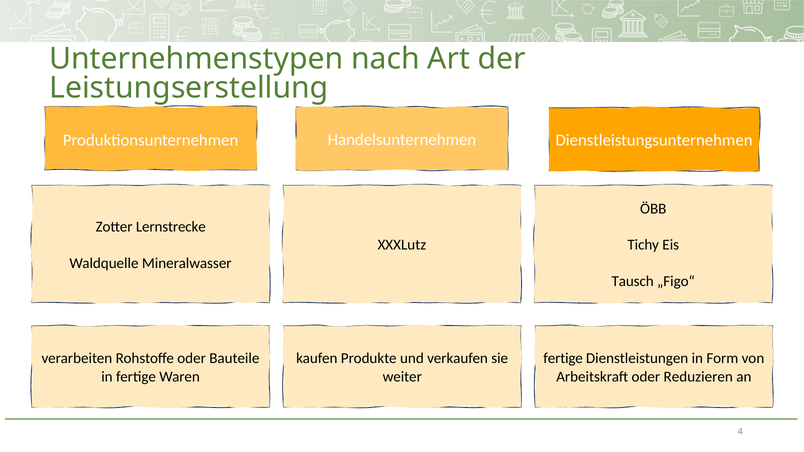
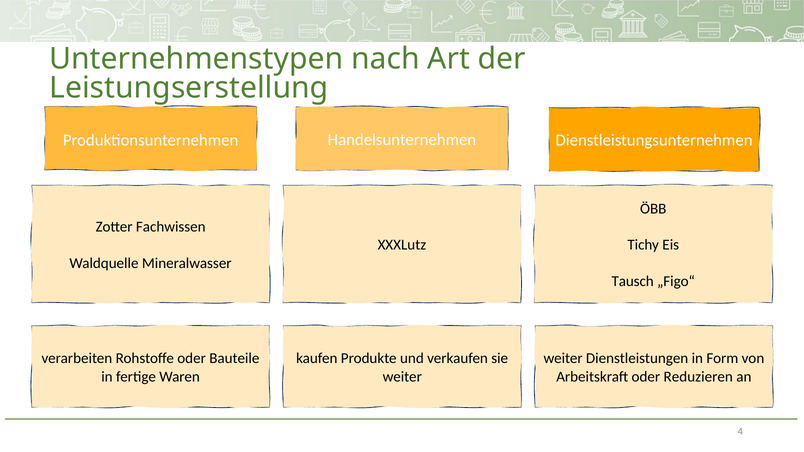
Lernstrecke: Lernstrecke -> Fachwissen
fertige at (563, 359): fertige -> weiter
